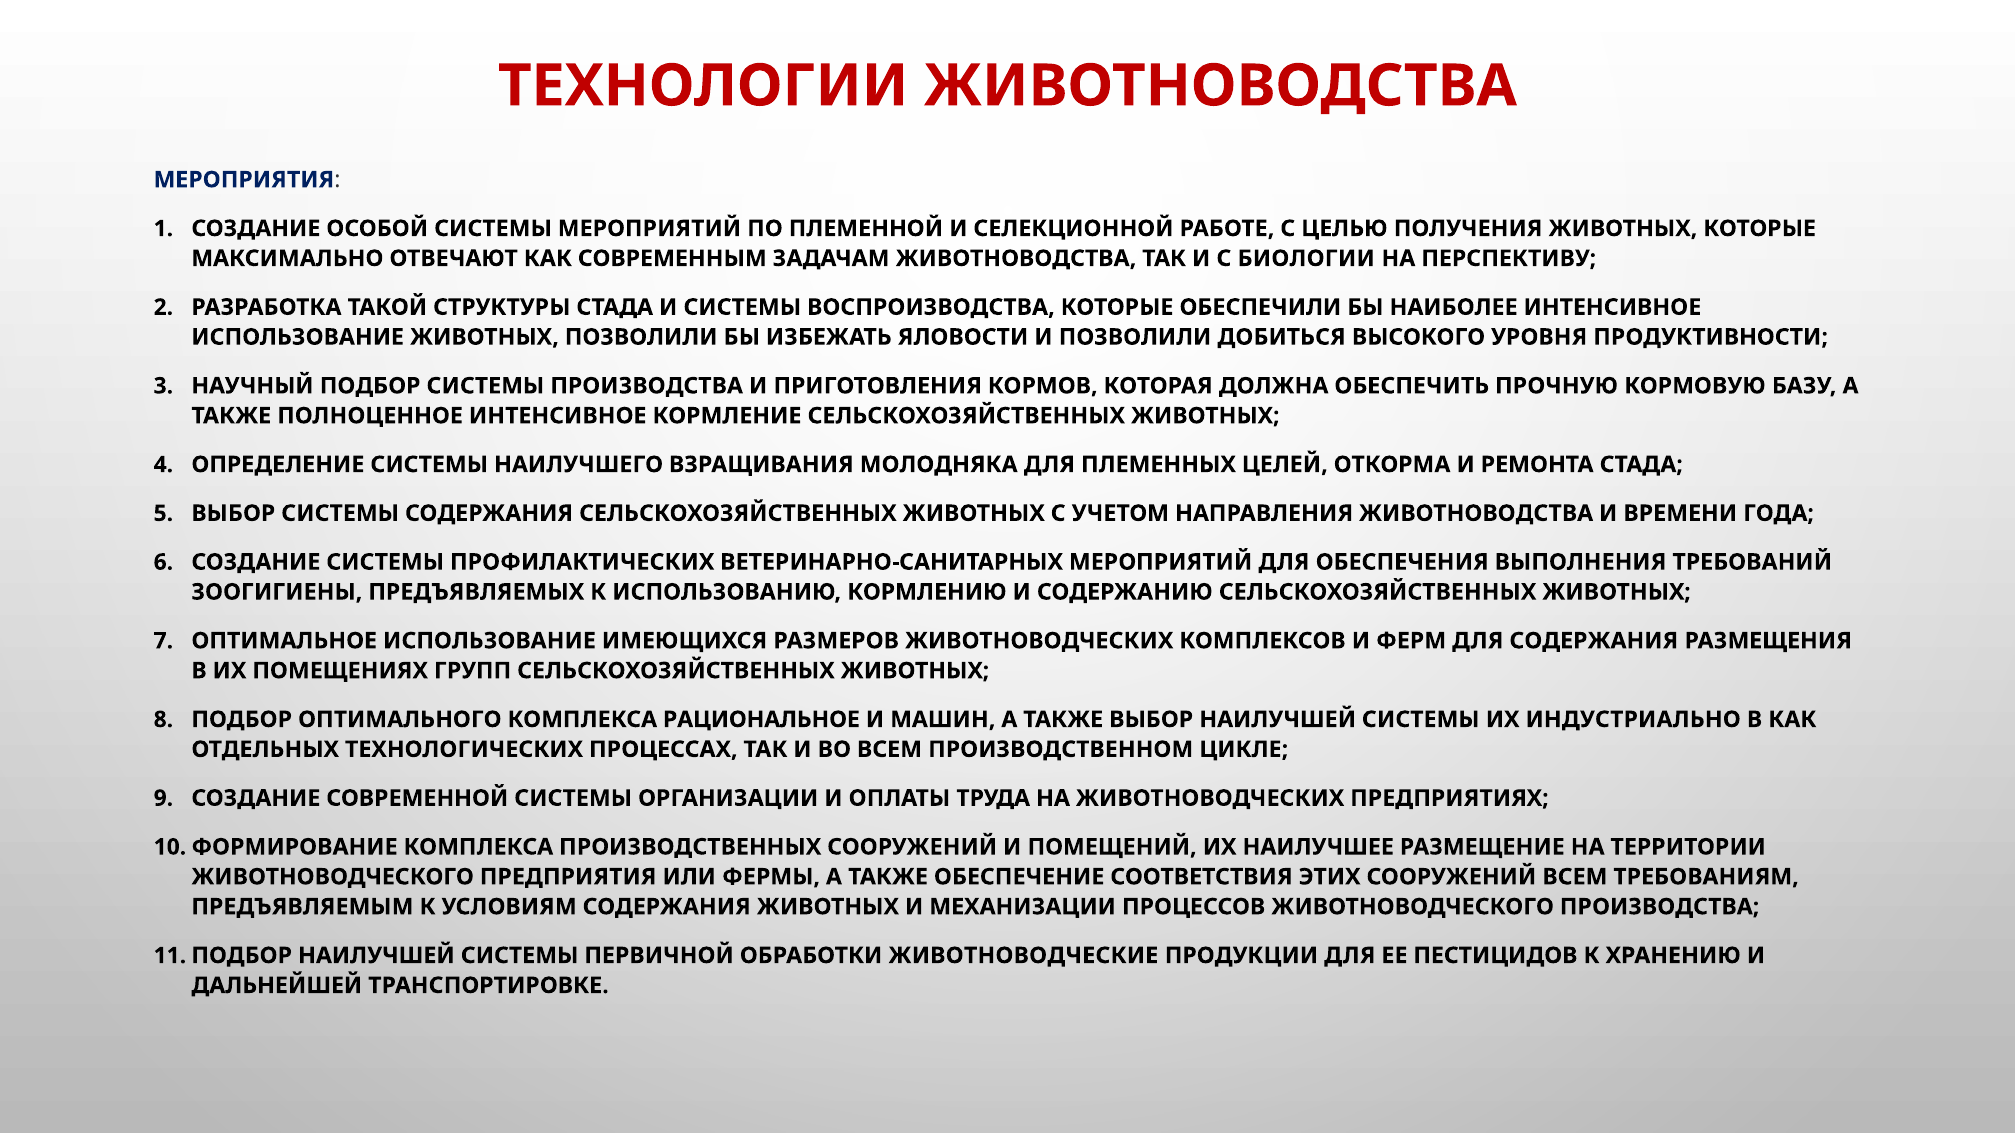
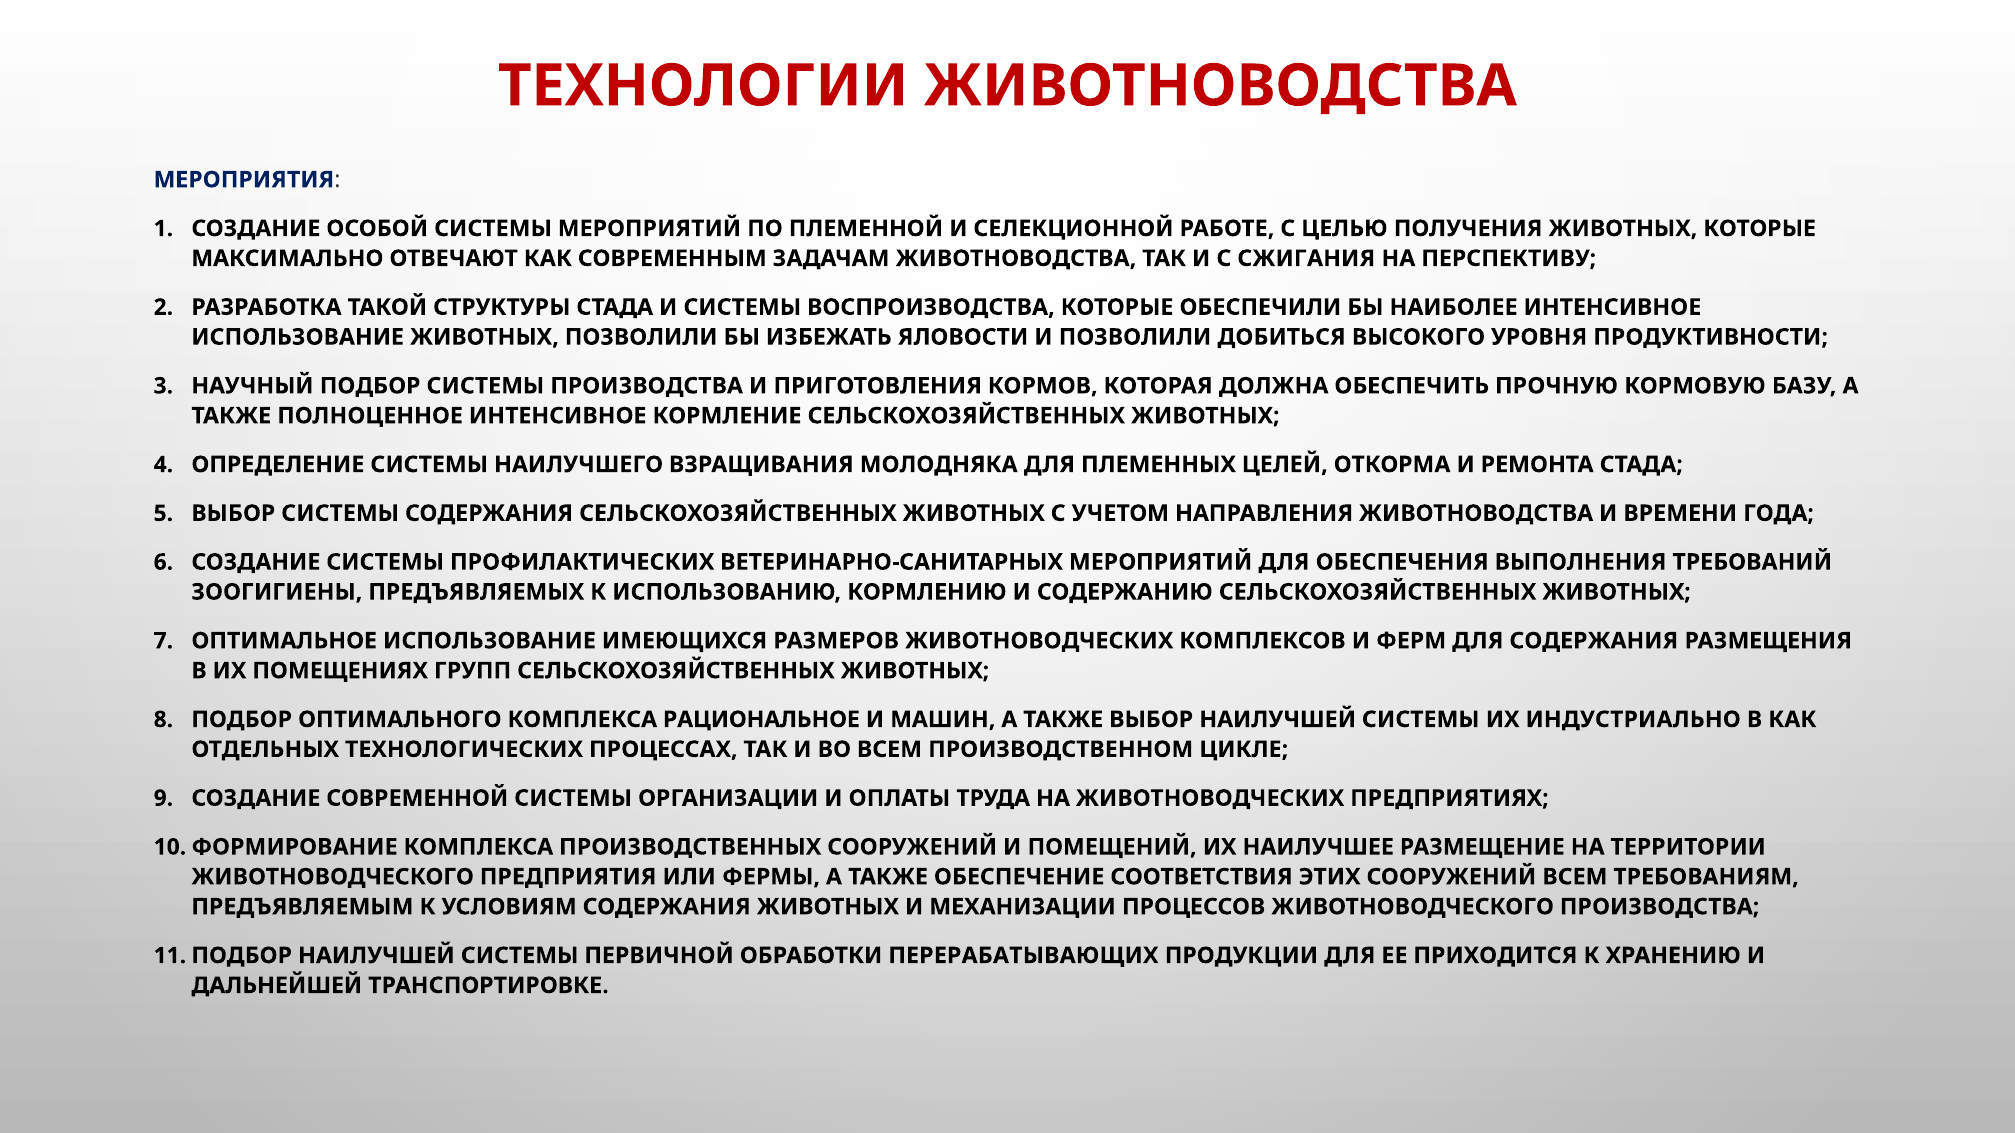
БИОЛОГИИ: БИОЛОГИИ -> СЖИГАНИЯ
ЖИВОТНОВОДЧЕСКИЕ: ЖИВОТНОВОДЧЕСКИЕ -> ПЕРЕРАБАТЫВАЮЩИХ
ПЕСТИЦИДОВ: ПЕСТИЦИДОВ -> ПРИХОДИТСЯ
